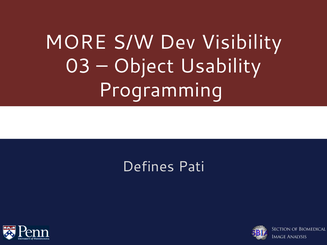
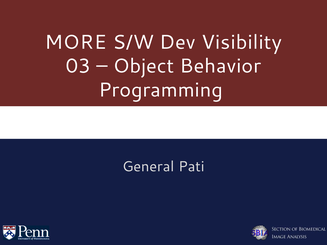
Usability: Usability -> Behavior
Defines: Defines -> General
